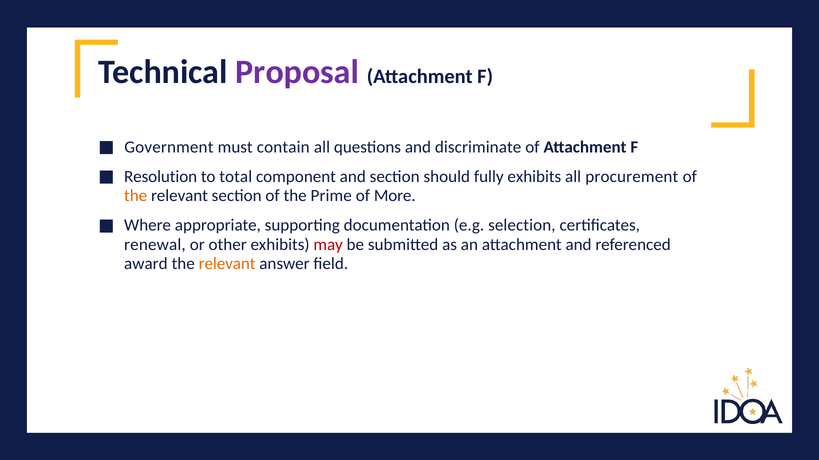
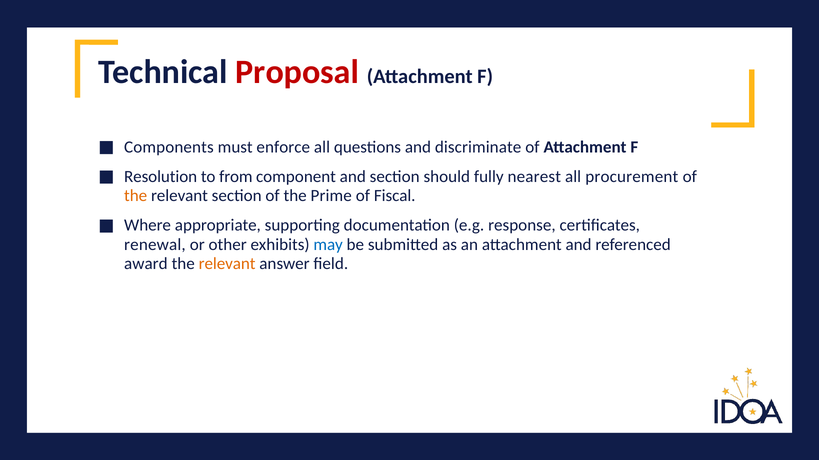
Proposal colour: purple -> red
Government: Government -> Components
contain: contain -> enforce
total: total -> from
fully exhibits: exhibits -> nearest
More: More -> Fiscal
selection: selection -> response
may colour: red -> blue
